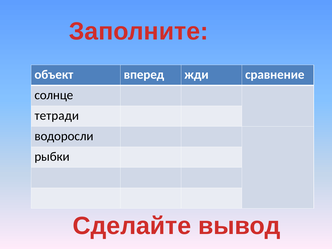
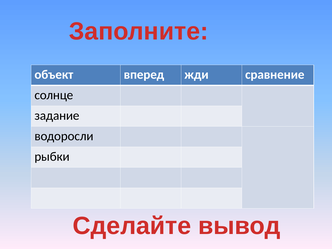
тетради: тетради -> задание
